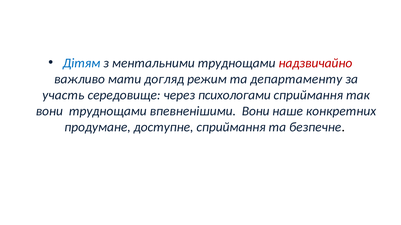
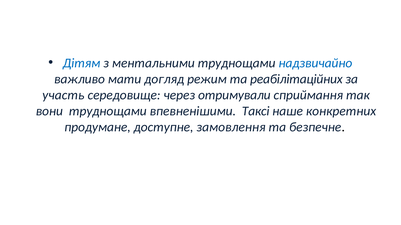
надзвичайно colour: red -> blue
департаменту: департаменту -> реабілітаційних
психологами: психологами -> отримували
впевненішими Вони: Вони -> Таксі
доступне сприймання: сприймання -> замовлення
